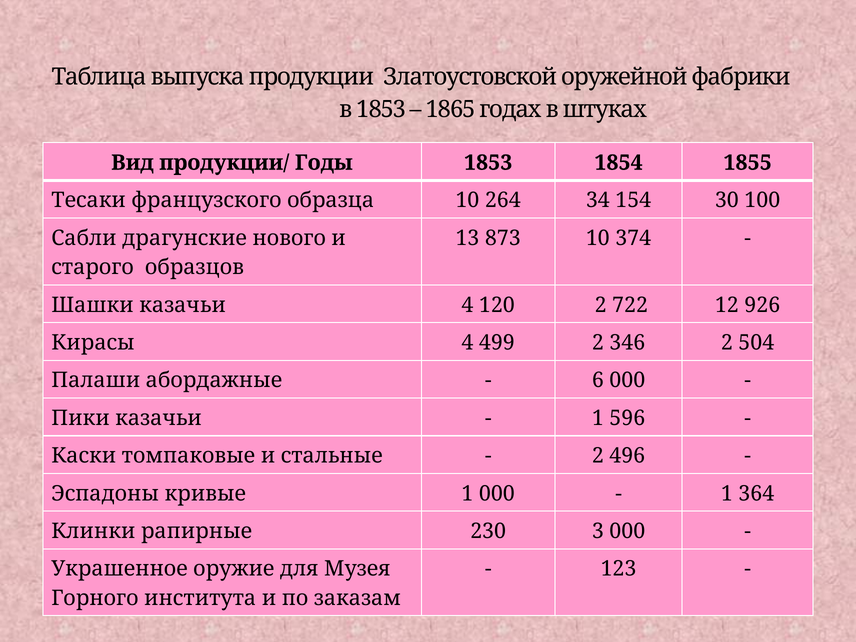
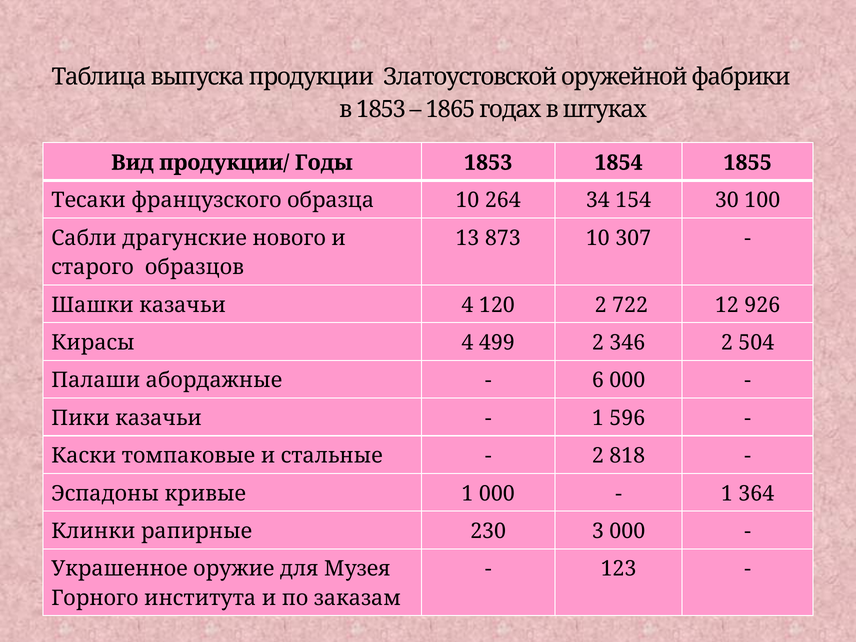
374: 374 -> 307
496: 496 -> 818
